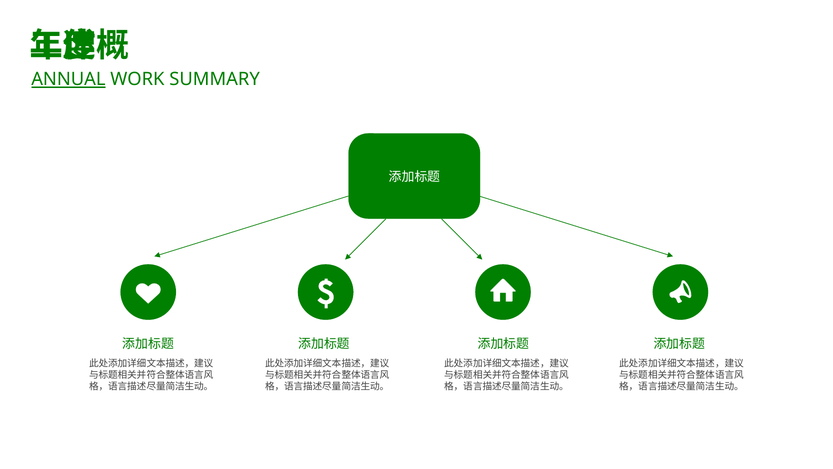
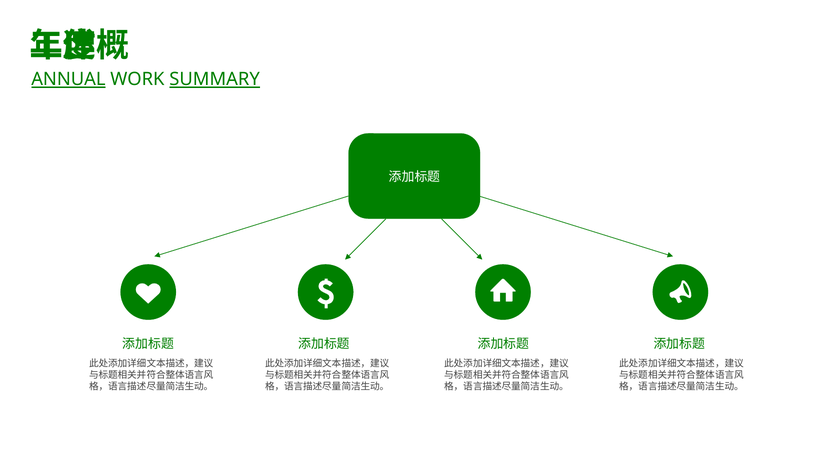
SUMMARY underline: none -> present
